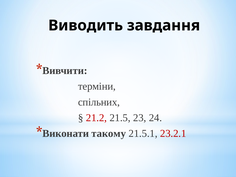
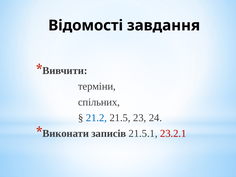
Виводить: Виводить -> Відомості
21.2 colour: red -> blue
такому: такому -> записів
